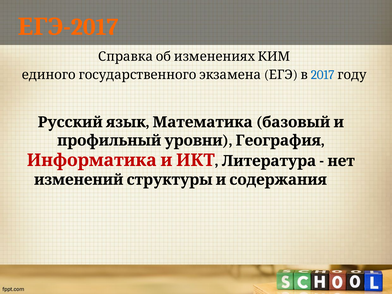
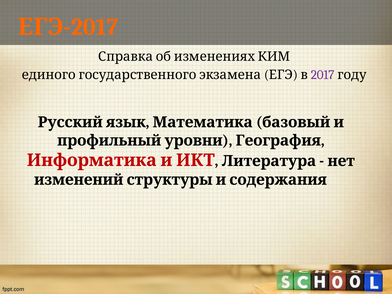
2017 colour: blue -> purple
